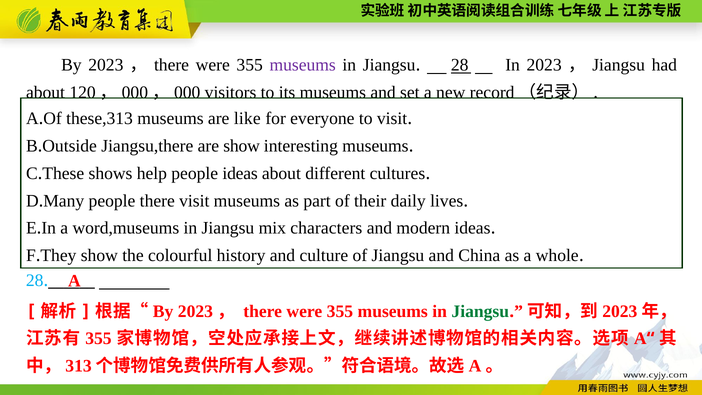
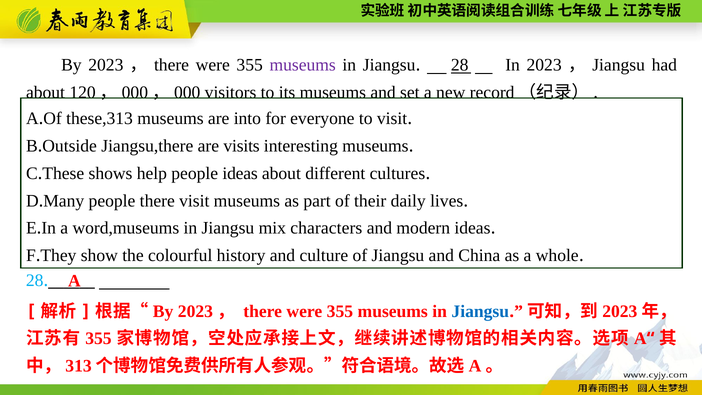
like: like -> into
are show: show -> visits
Jiangsu at (480, 311) colour: green -> blue
